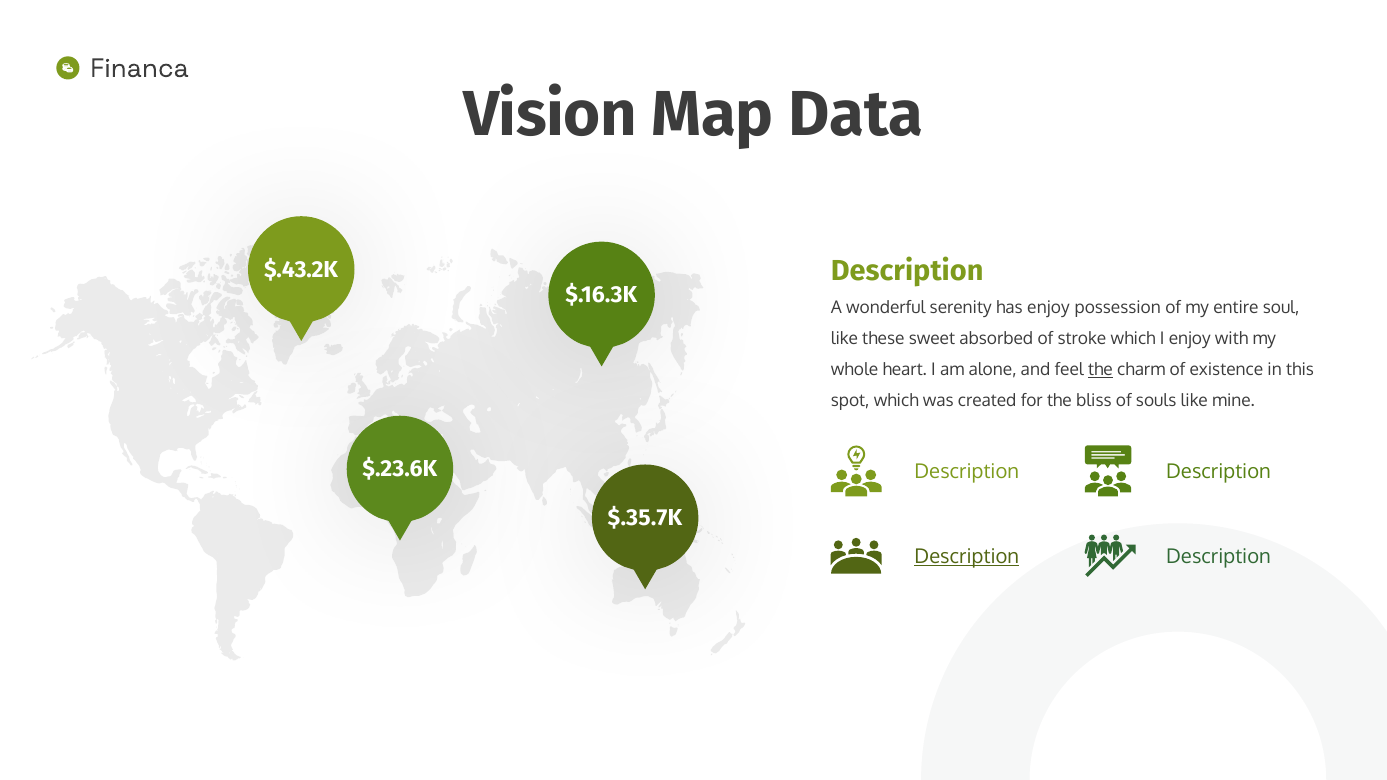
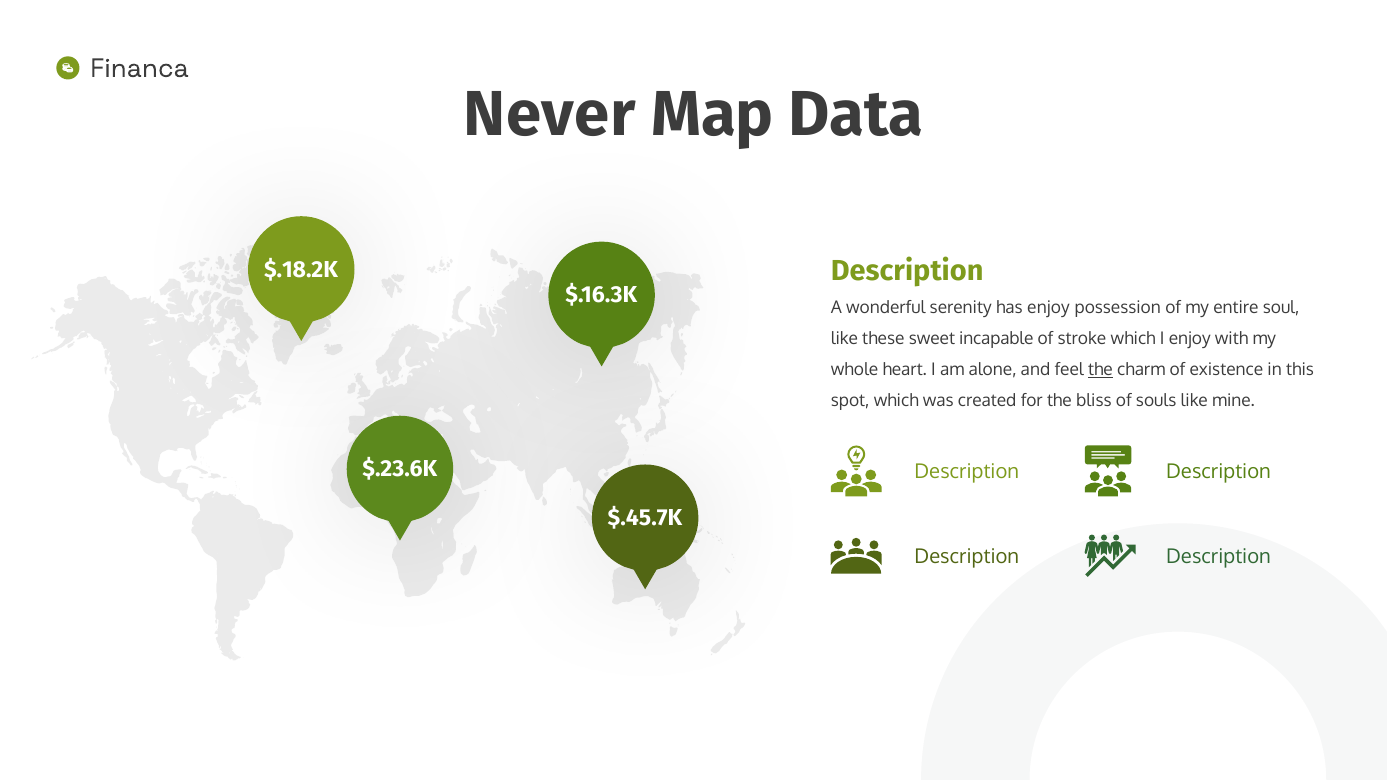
Vision: Vision -> Never
$.43.2K: $.43.2K -> $.18.2K
absorbed: absorbed -> incapable
$.35.7K: $.35.7K -> $.45.7K
Description at (967, 557) underline: present -> none
